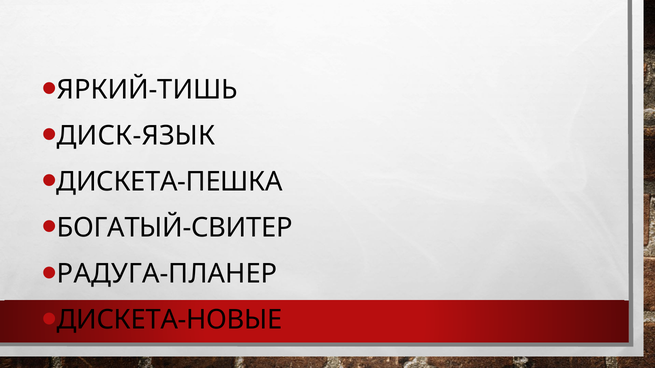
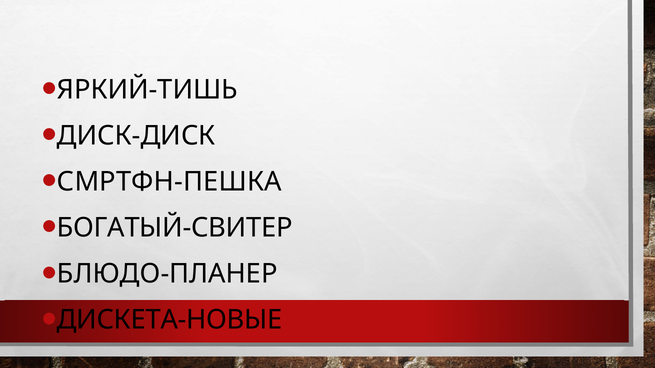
ДИСК-ЯЗЫК: ДИСК-ЯЗЫК -> ДИСК-ДИСК
ДИСКЕТА-ПЕШКА: ДИСКЕТА-ПЕШКА -> СМРТФН-ПЕШКА
РАДУГА-ПЛАНЕР: РАДУГА-ПЛАНЕР -> БЛЮДО-ПЛАНЕР
